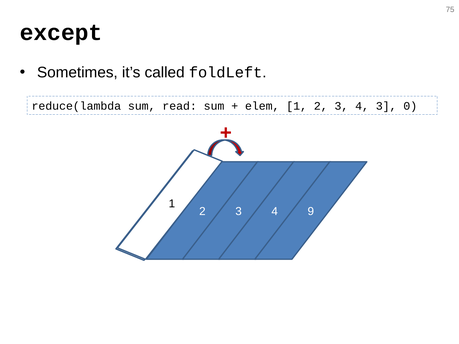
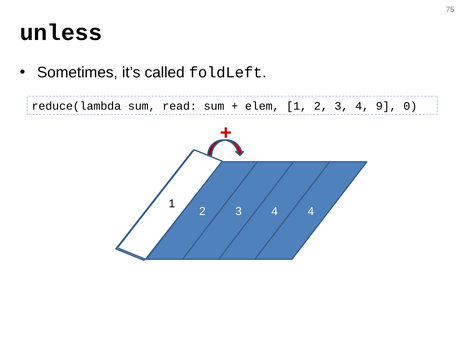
except: except -> unless
4 3: 3 -> 9
9 at (311, 211): 9 -> 4
